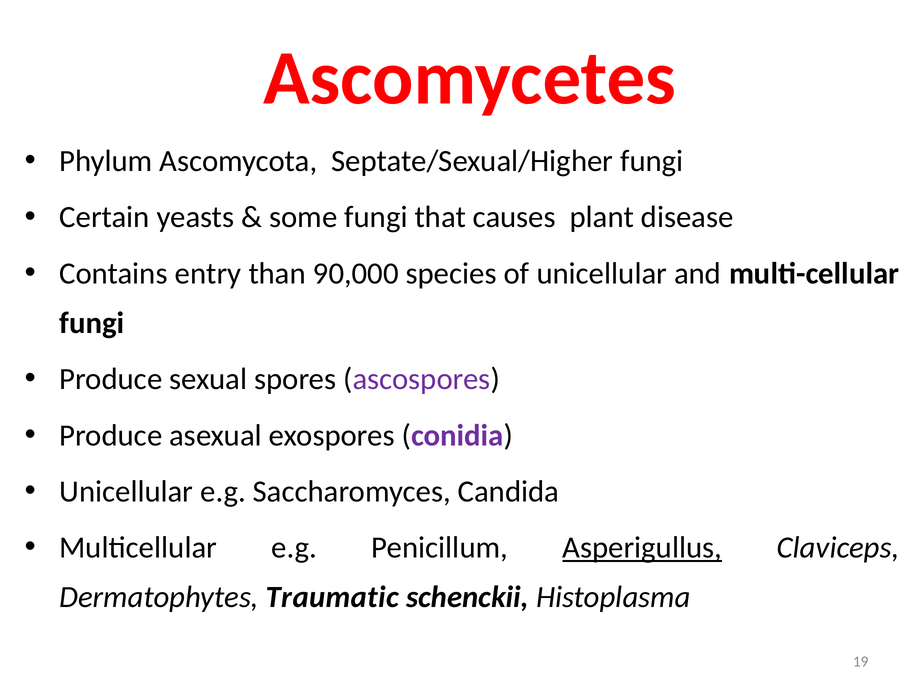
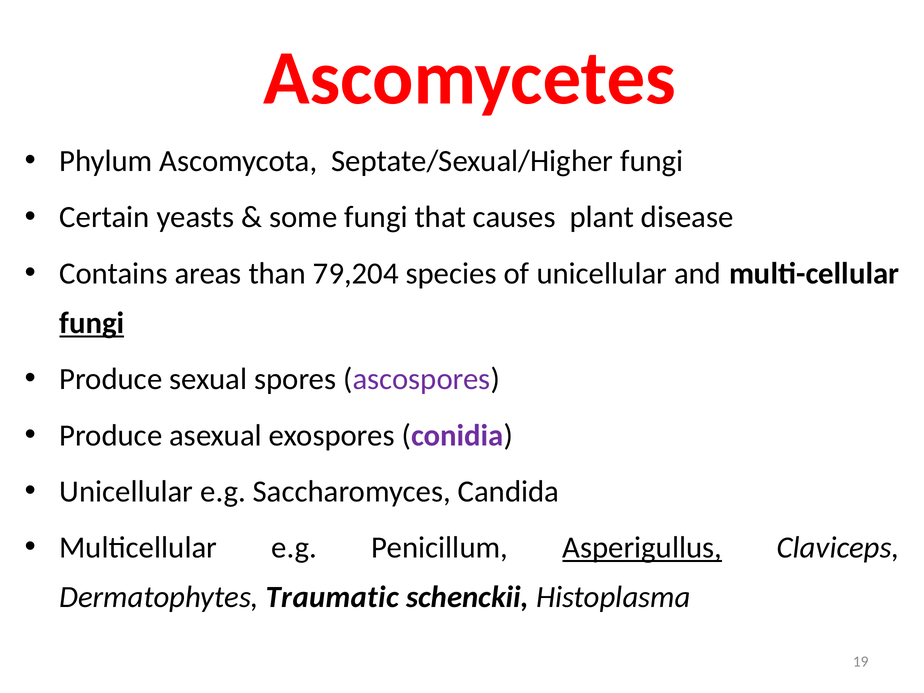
entry: entry -> areas
90,000: 90,000 -> 79,204
fungi at (92, 323) underline: none -> present
